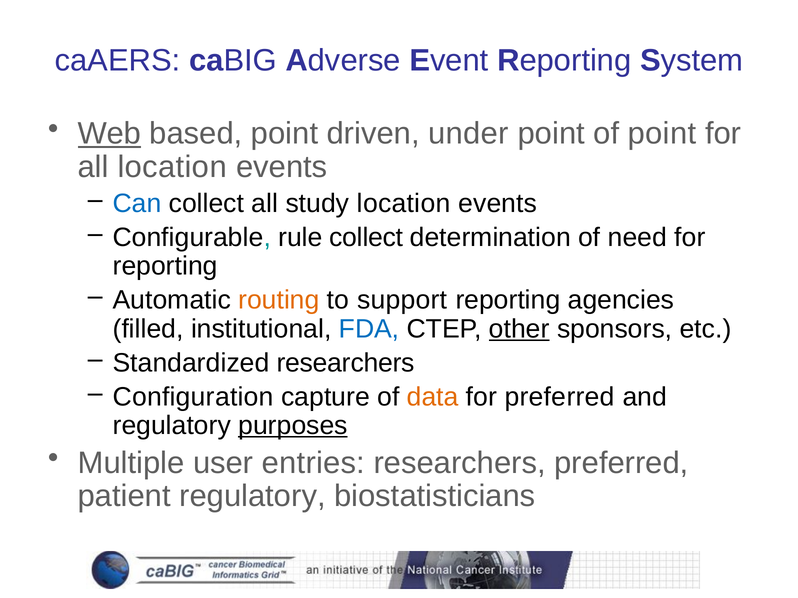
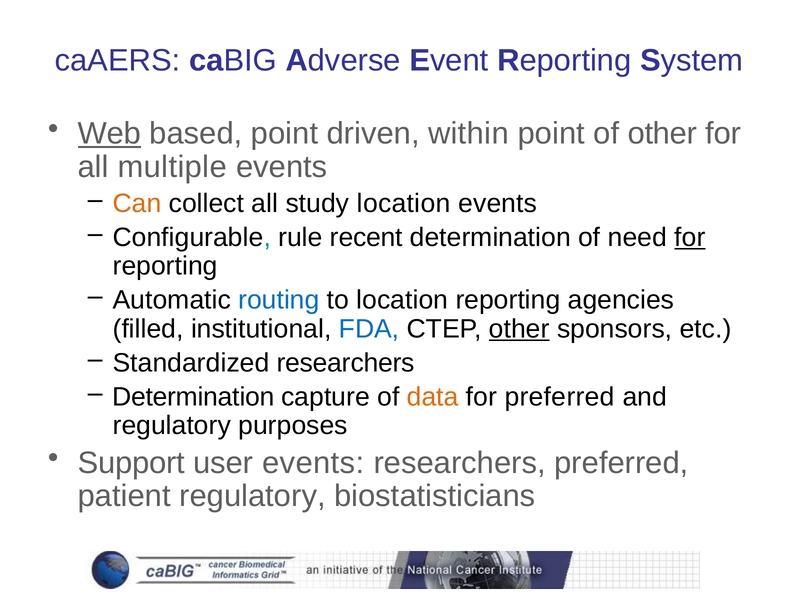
under: under -> within
of point: point -> other
all location: location -> multiple
Can colour: blue -> orange
rule collect: collect -> recent
for at (690, 238) underline: none -> present
routing colour: orange -> blue
to support: support -> location
Configuration at (193, 397): Configuration -> Determination
purposes underline: present -> none
Multiple: Multiple -> Support
user entries: entries -> events
